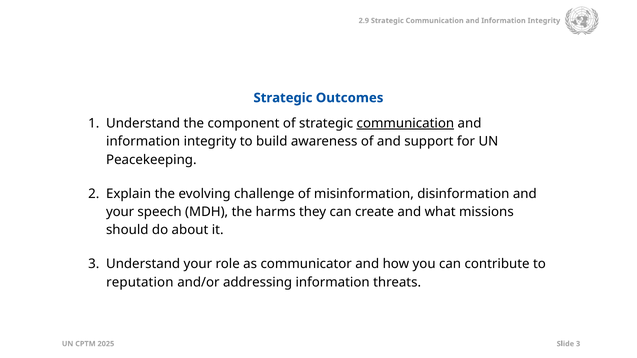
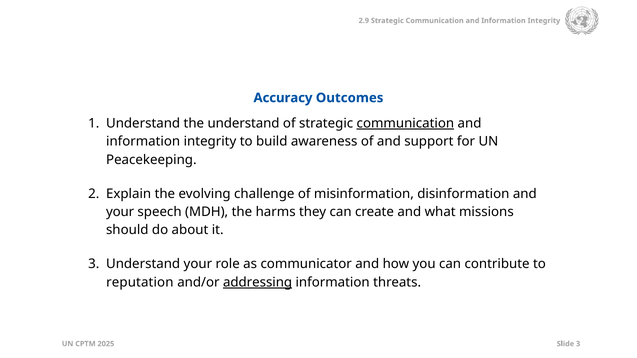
Strategic at (283, 98): Strategic -> Accuracy
the component: component -> understand
addressing underline: none -> present
